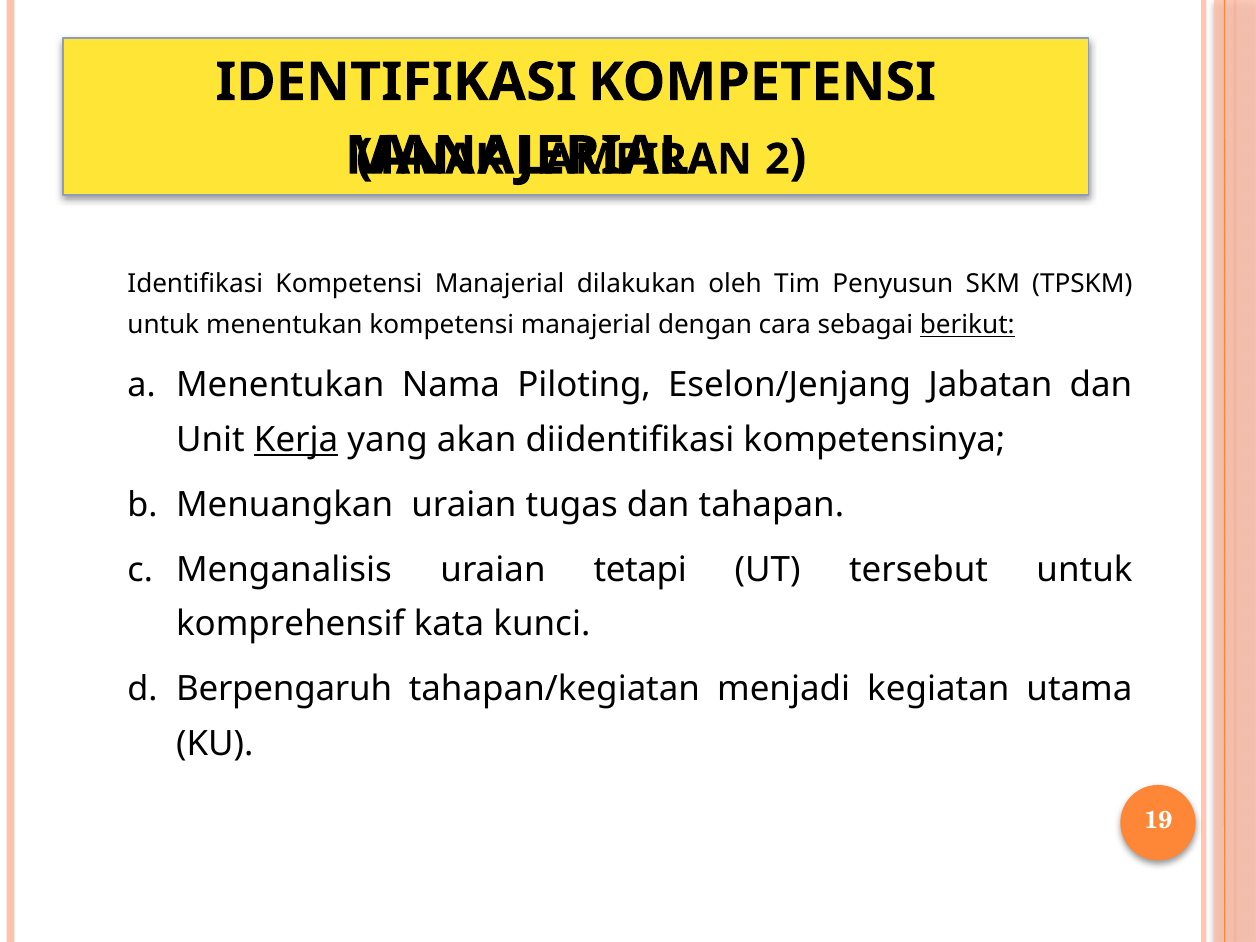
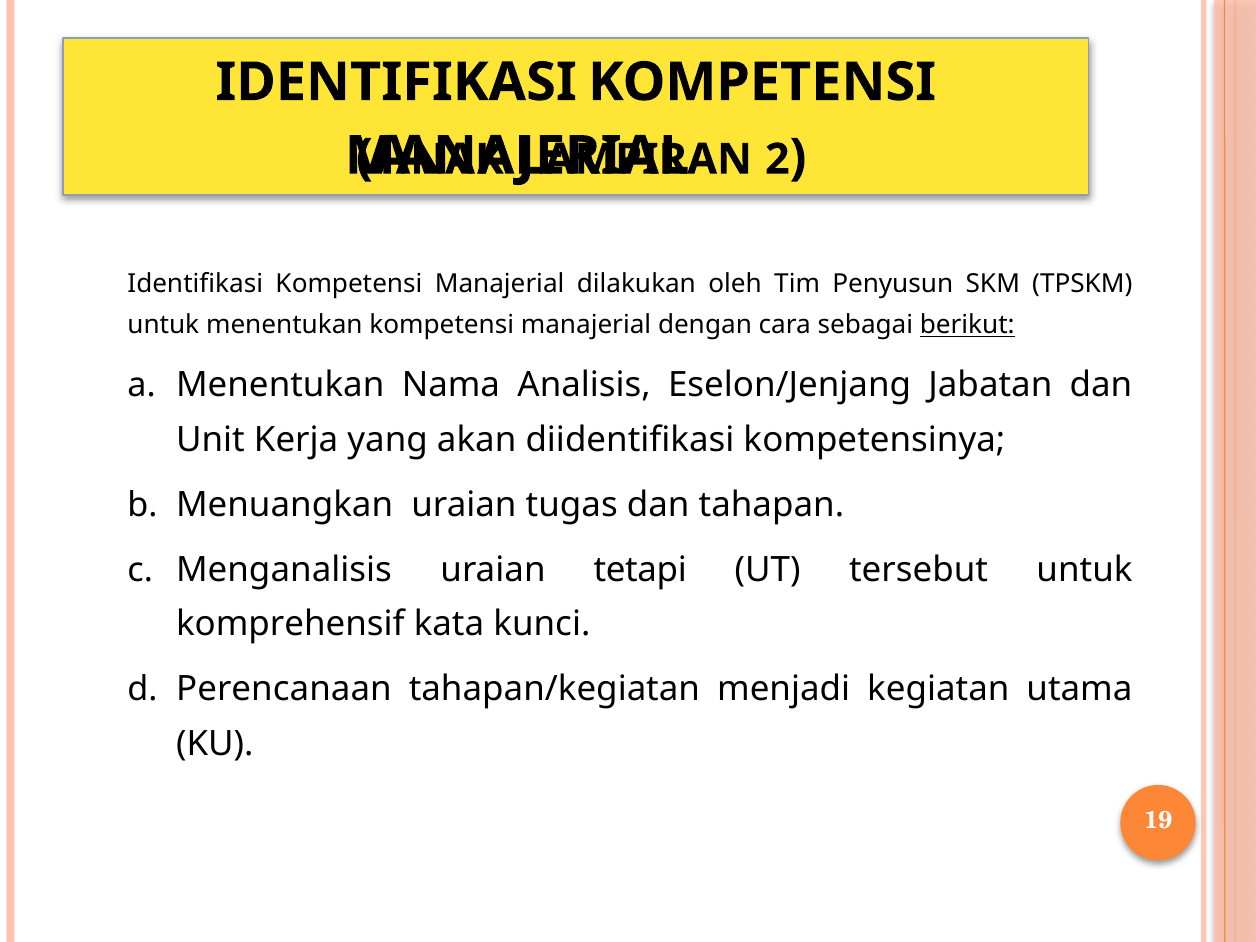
Piloting: Piloting -> Analisis
Kerja underline: present -> none
Berpengaruh: Berpengaruh -> Perencanaan
